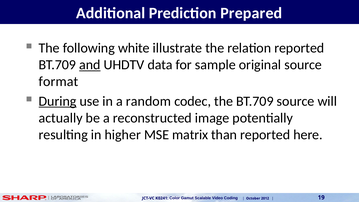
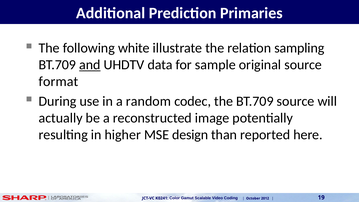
Prepared: Prepared -> Primaries
relation reported: reported -> sampling
During underline: present -> none
matrix: matrix -> design
